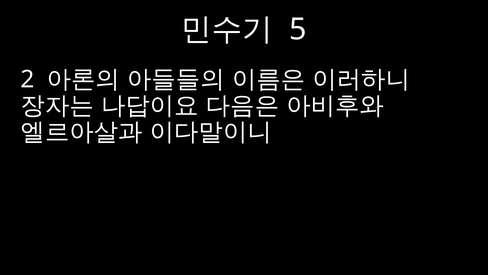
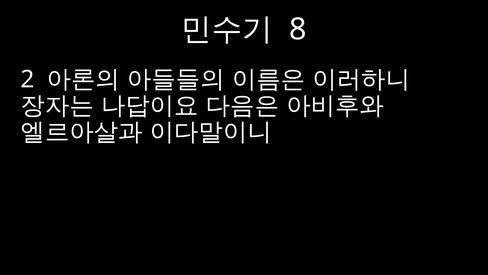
5: 5 -> 8
